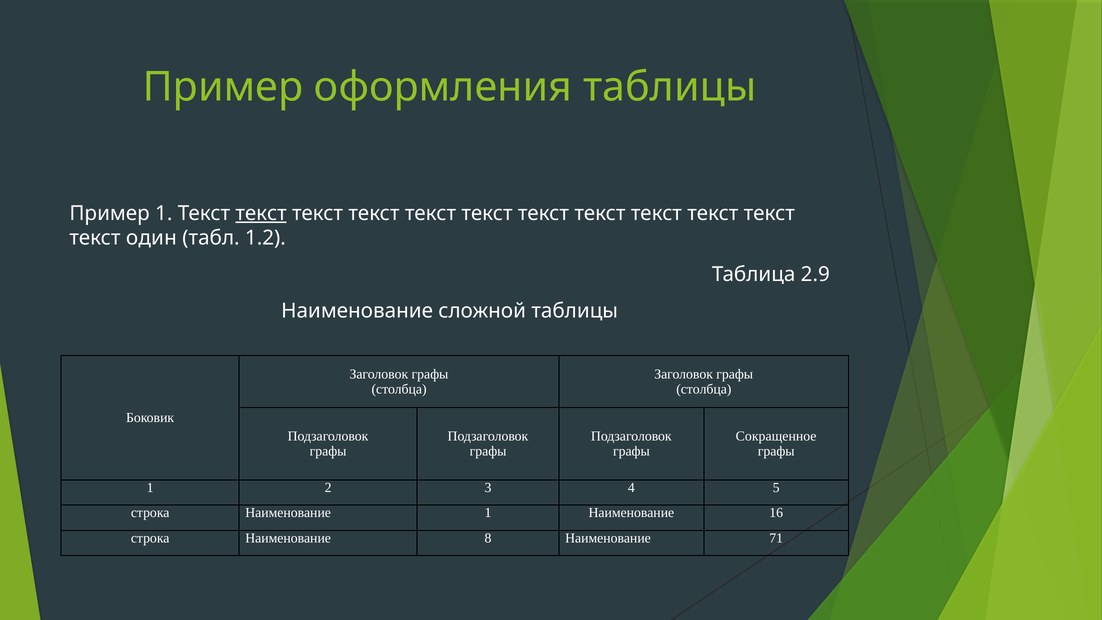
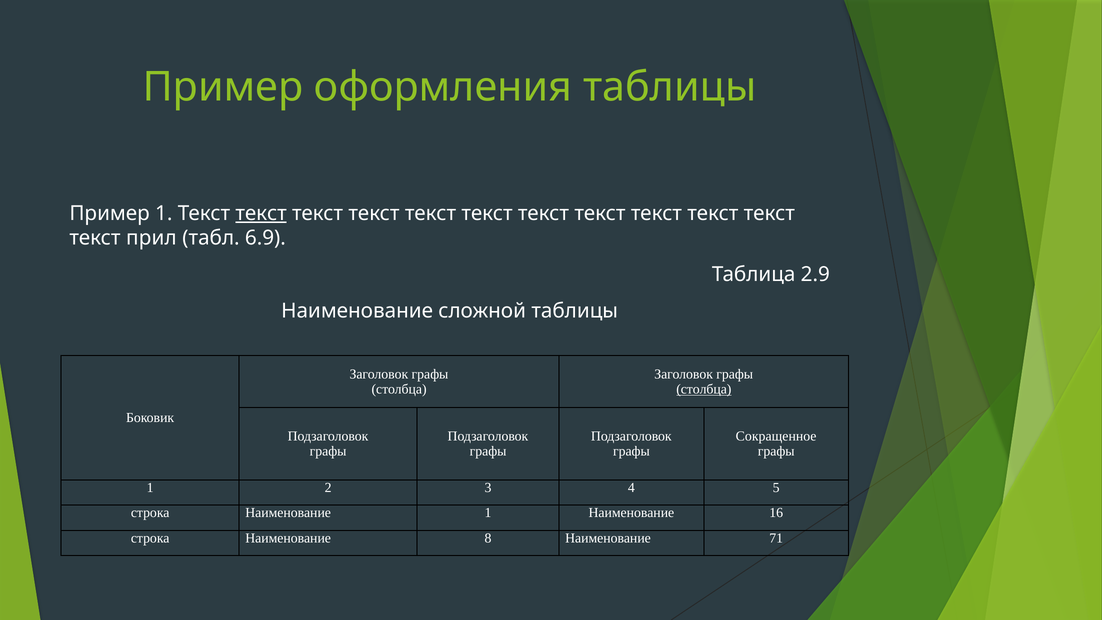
один: один -> прил
1.2: 1.2 -> 6.9
столбца at (704, 389) underline: none -> present
